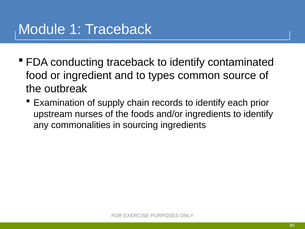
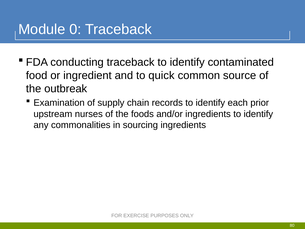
1: 1 -> 0
types: types -> quick
